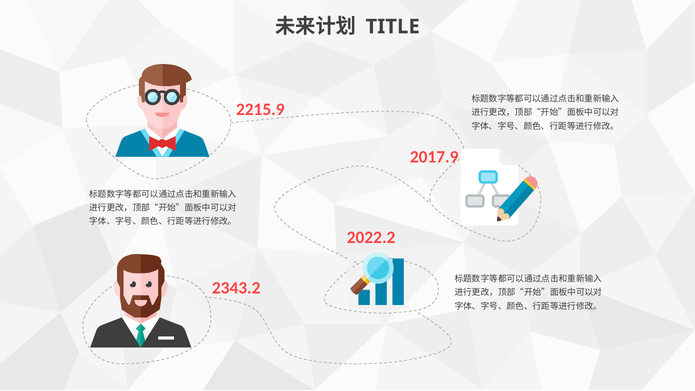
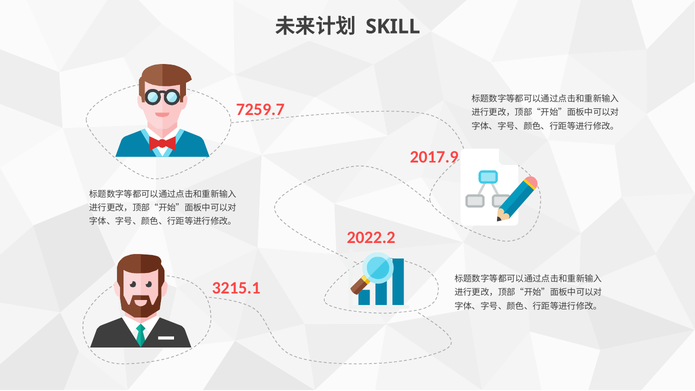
TITLE: TITLE -> SKILL
2215.9: 2215.9 -> 7259.7
2343.2: 2343.2 -> 3215.1
